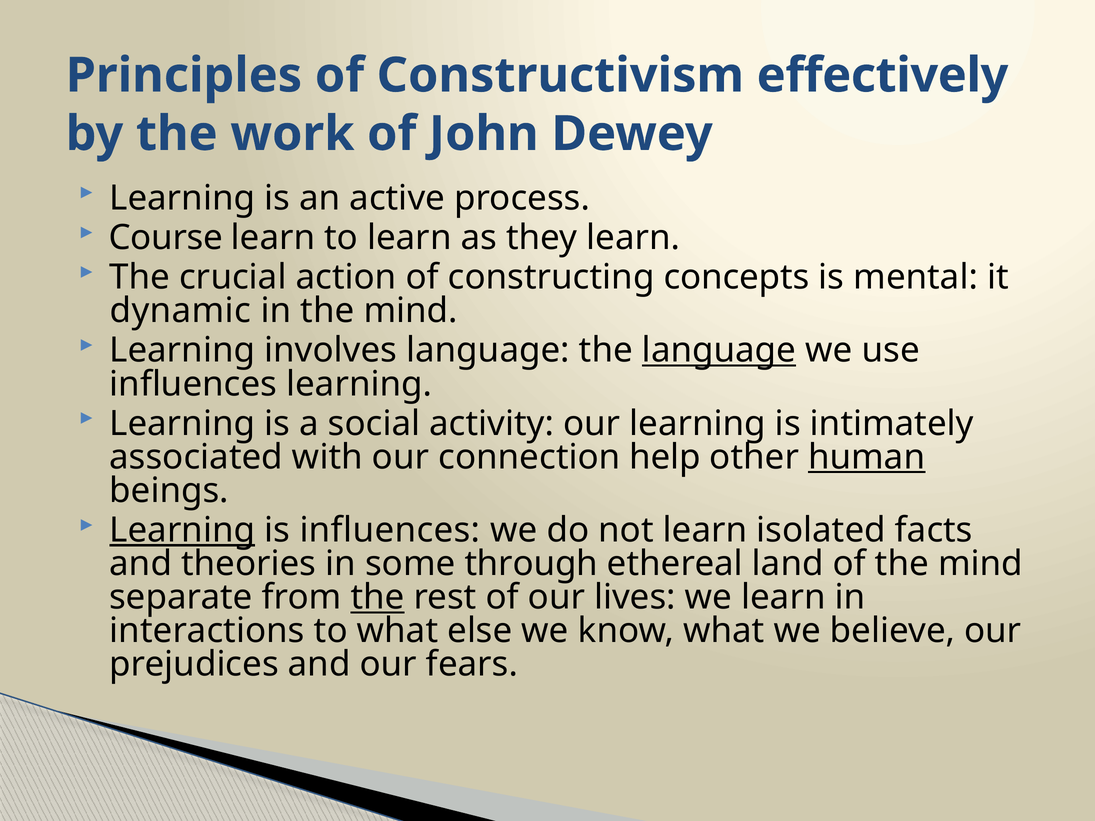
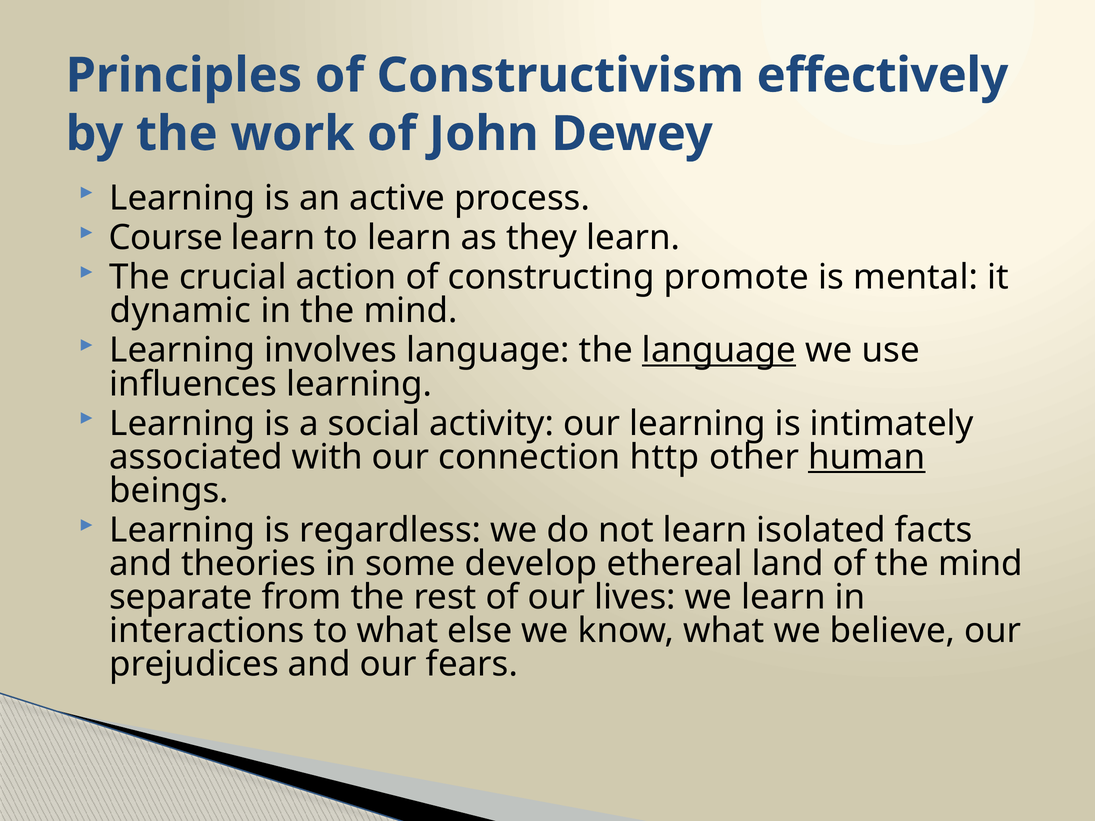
concepts: concepts -> promote
help: help -> http
Learning at (182, 530) underline: present -> none
is influences: influences -> regardless
through: through -> develop
the at (377, 597) underline: present -> none
